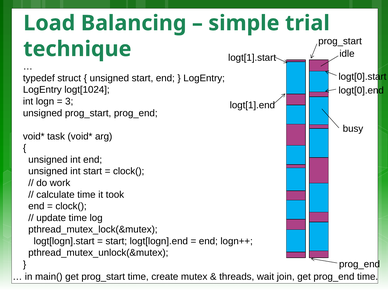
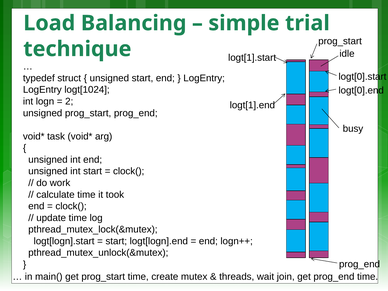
3: 3 -> 2
